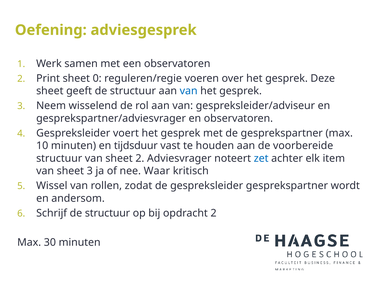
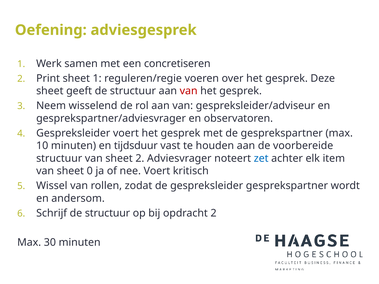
een observatoren: observatoren -> concretiseren
sheet 0: 0 -> 1
van at (189, 91) colour: blue -> red
sheet 3: 3 -> 0
nee Waar: Waar -> Voert
